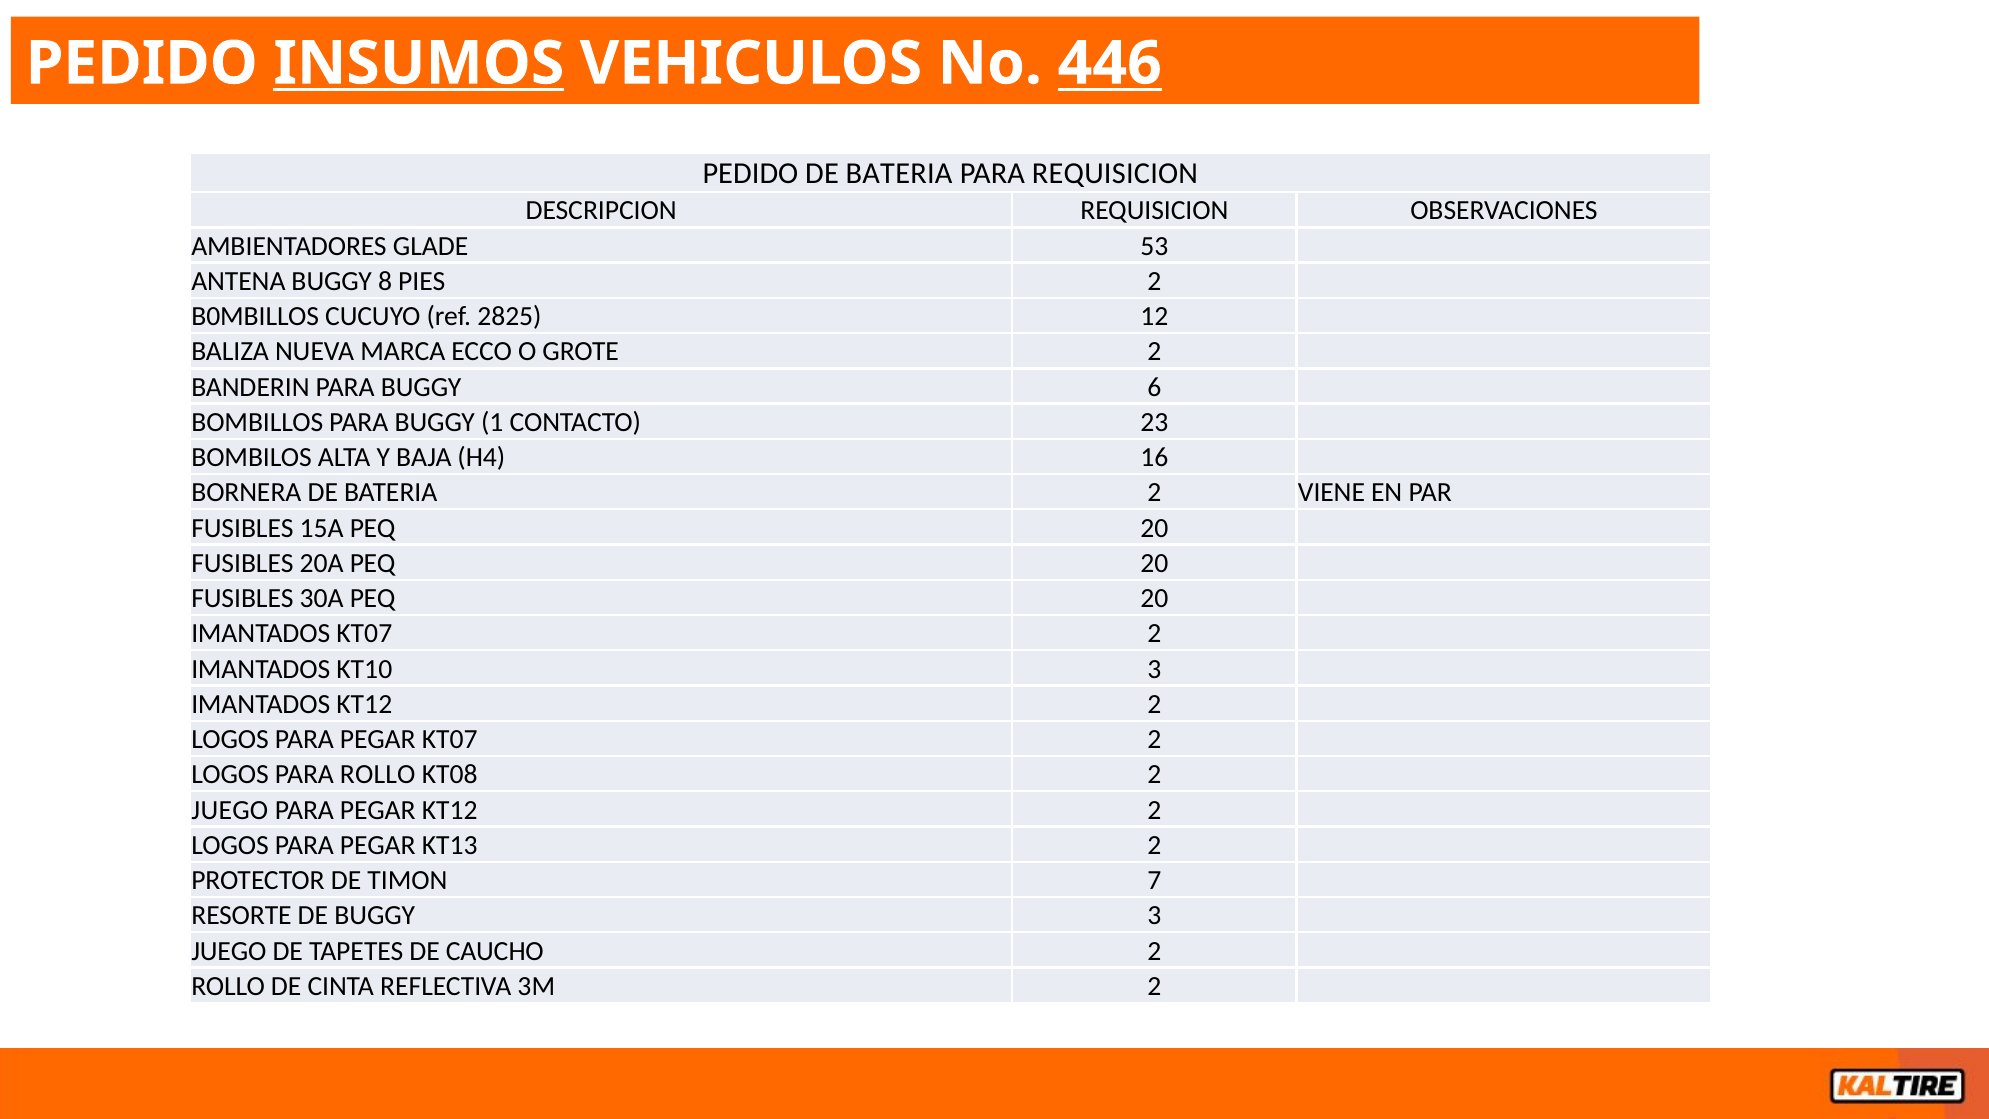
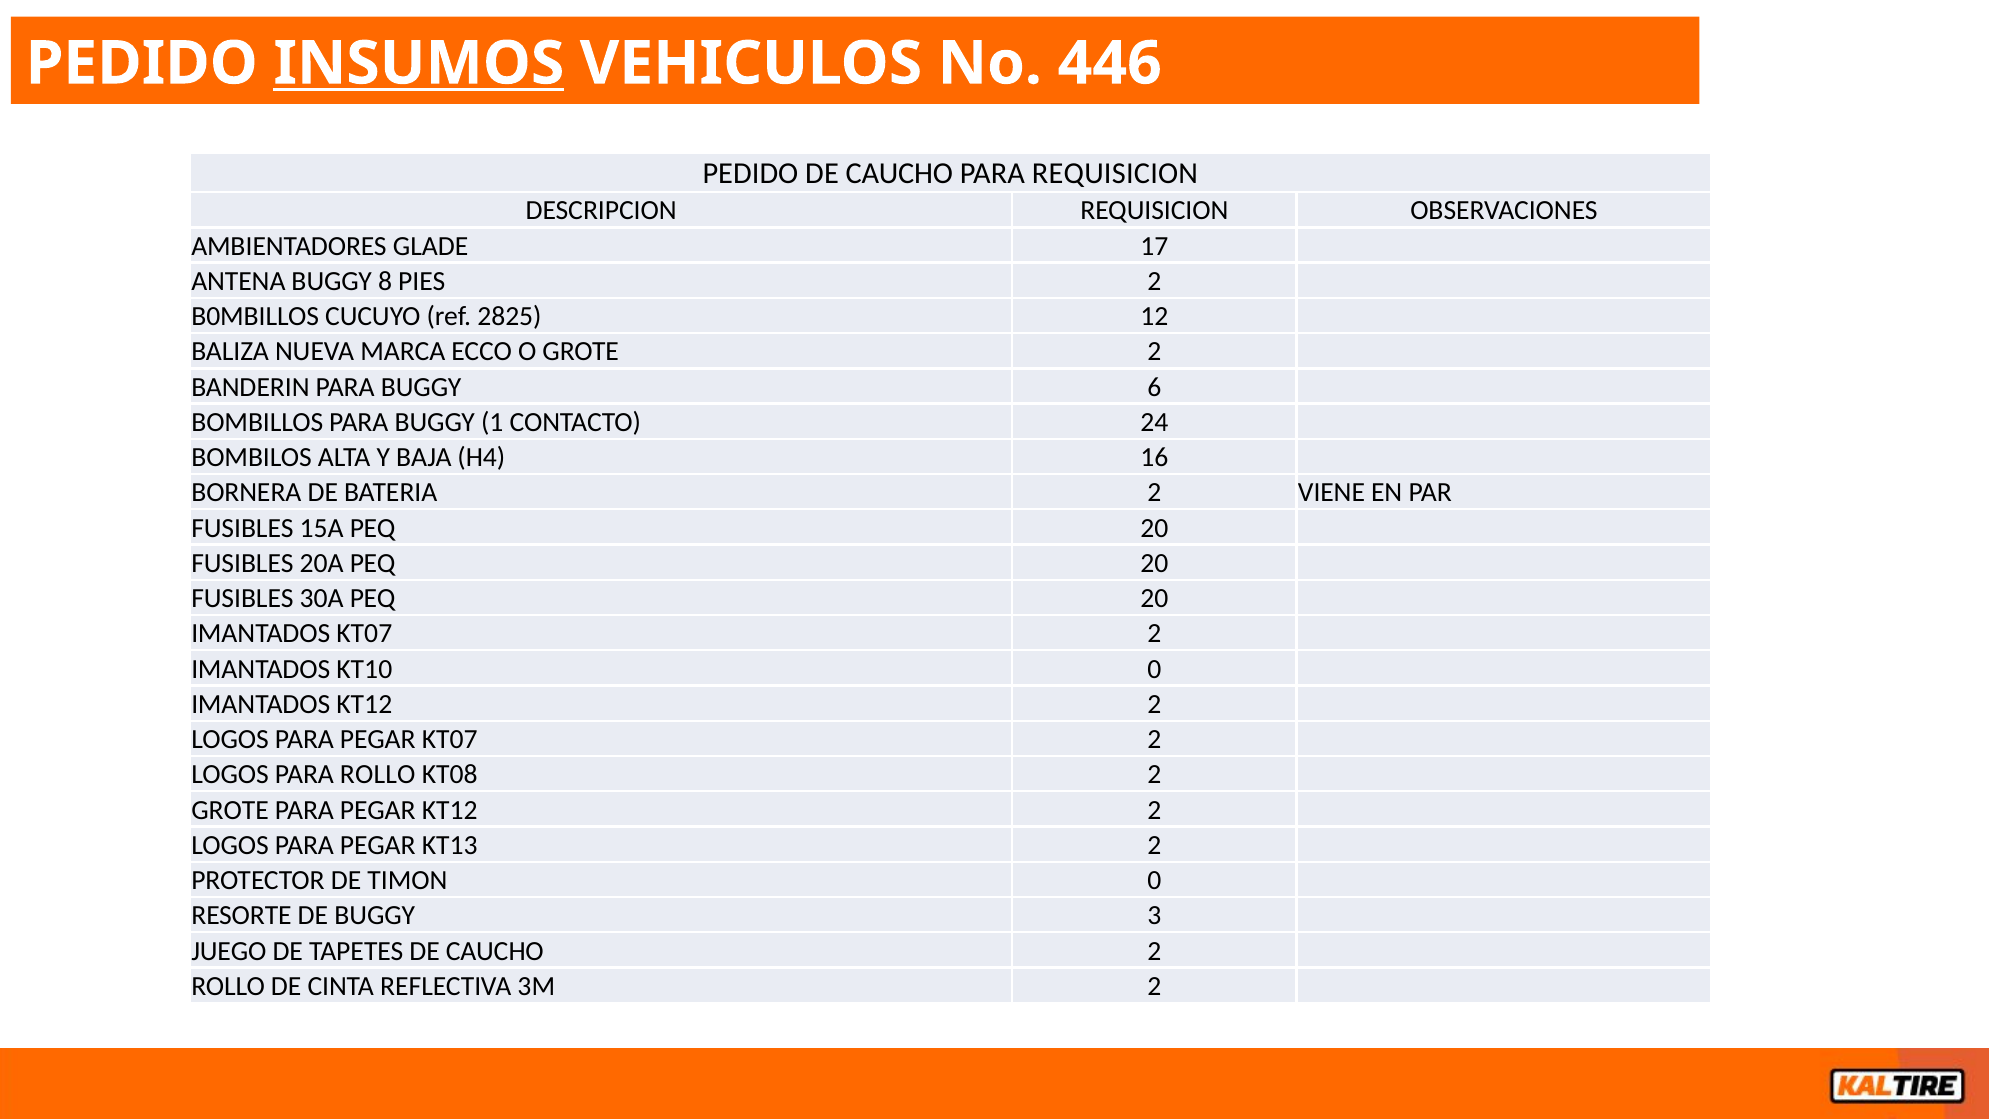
446 underline: present -> none
PEDIDO DE BATERIA: BATERIA -> CAUCHO
53: 53 -> 17
23: 23 -> 24
KT10 3: 3 -> 0
JUEGO at (230, 810): JUEGO -> GROTE
TIMON 7: 7 -> 0
